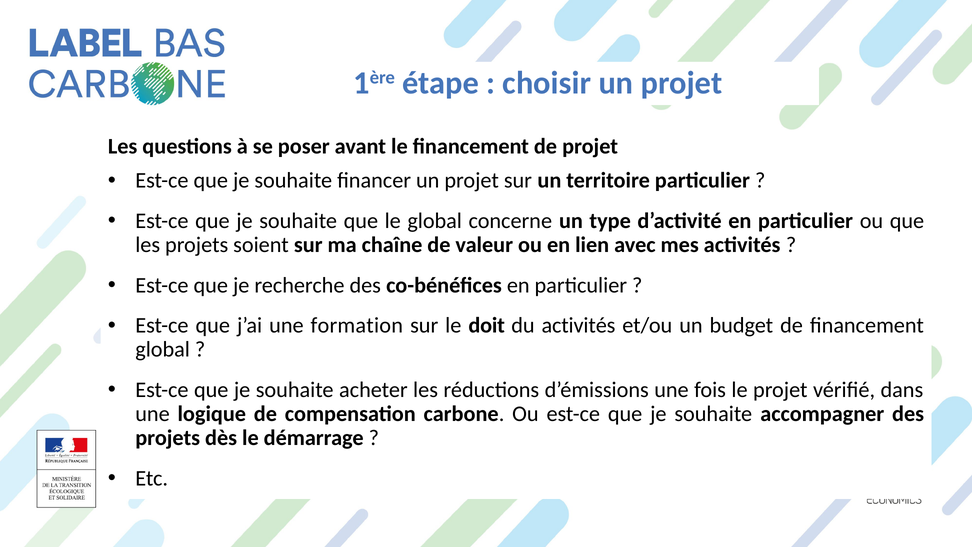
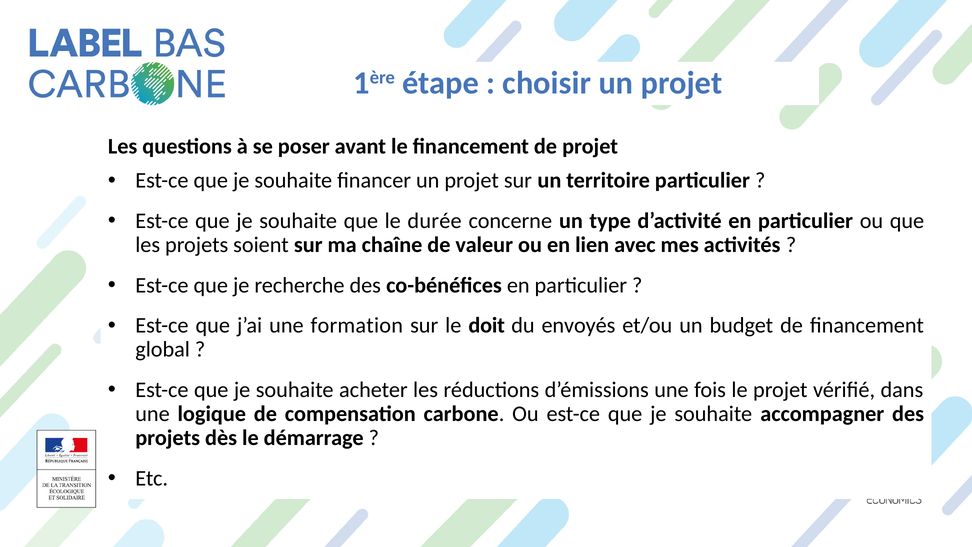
le global: global -> durée
du activités: activités -> envoyés
